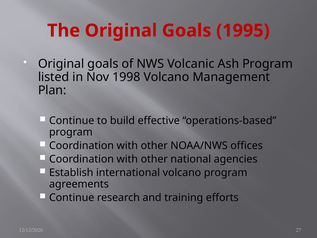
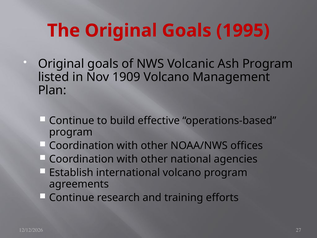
1998: 1998 -> 1909
